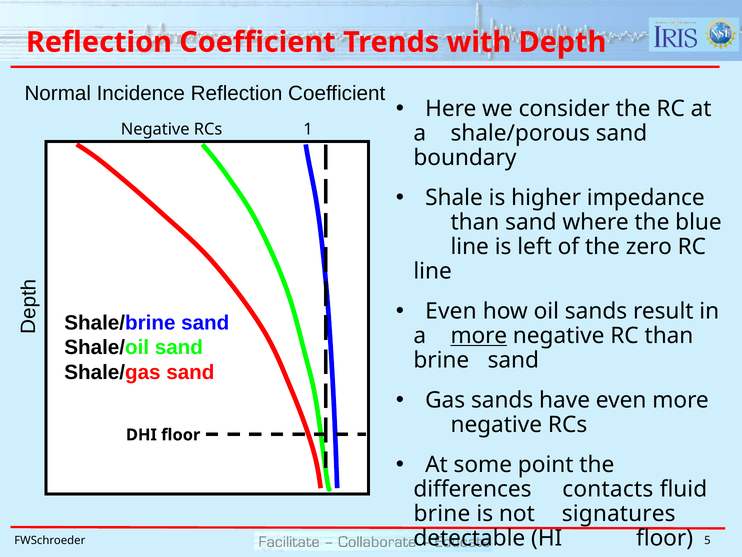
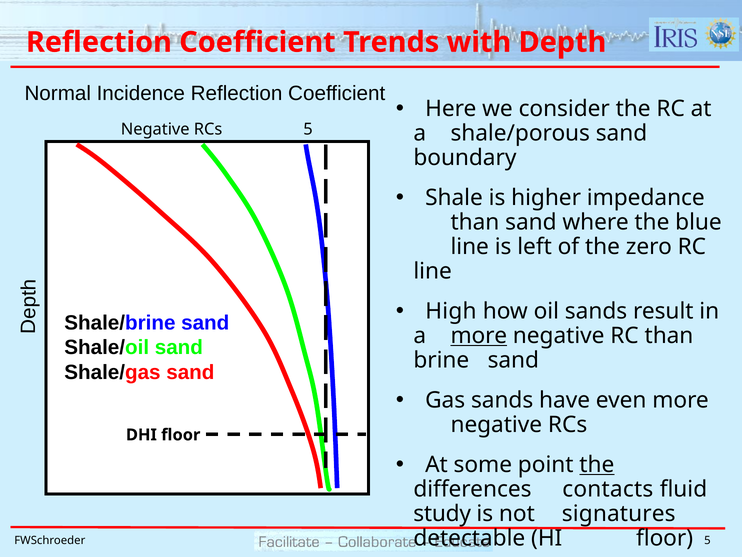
RCs 1: 1 -> 5
Even at (451, 311): Even -> High
the at (597, 464) underline: none -> present
brine at (442, 513): brine -> study
